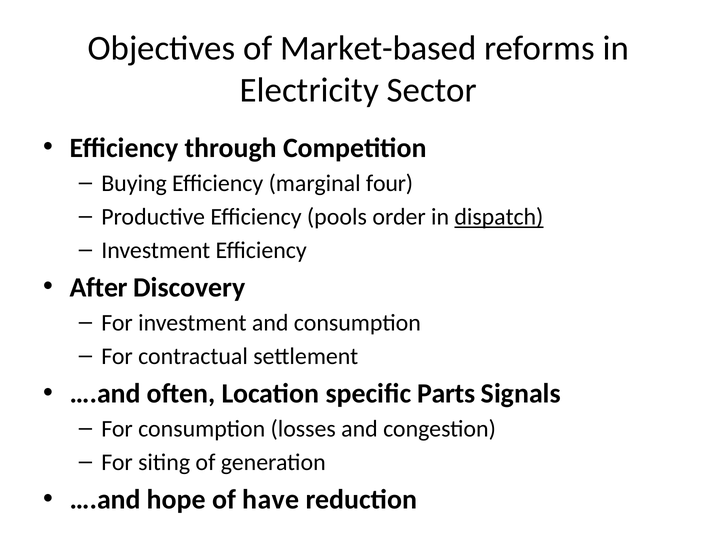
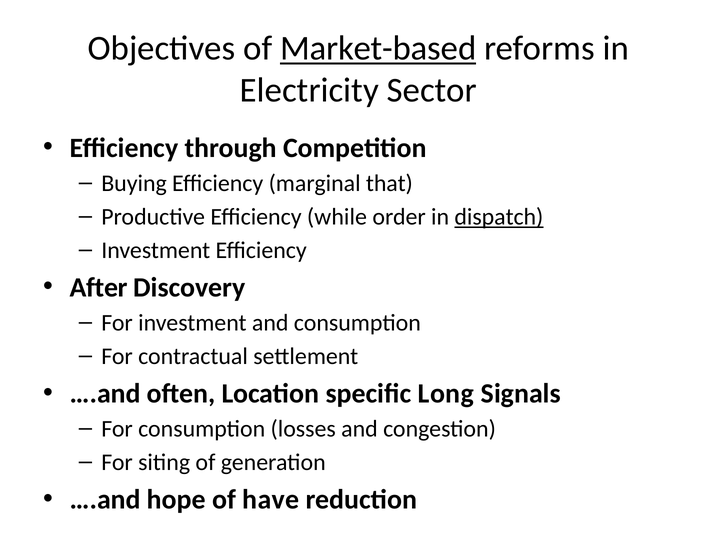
Market-based underline: none -> present
four: four -> that
pools: pools -> while
Parts: Parts -> Long
